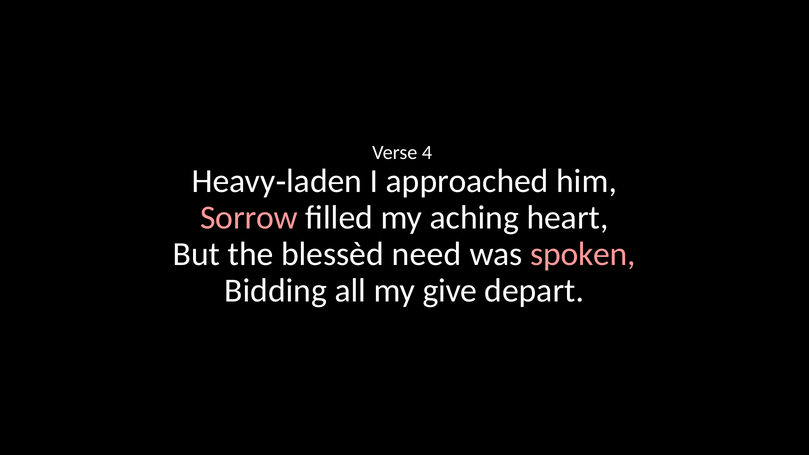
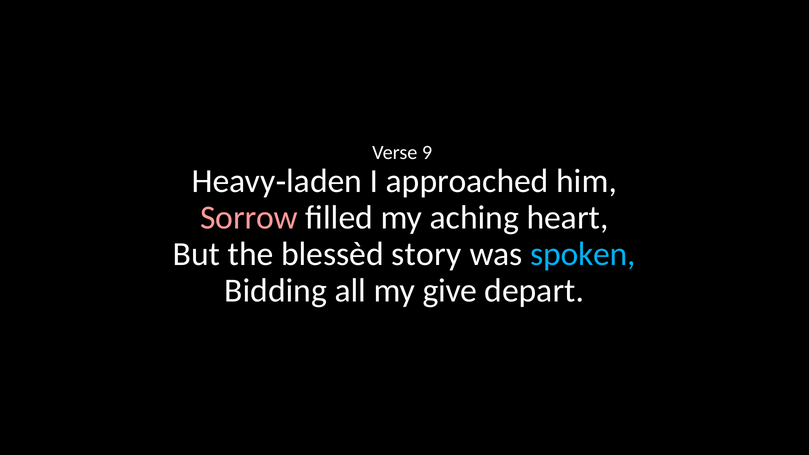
4: 4 -> 9
need: need -> story
spoken colour: pink -> light blue
